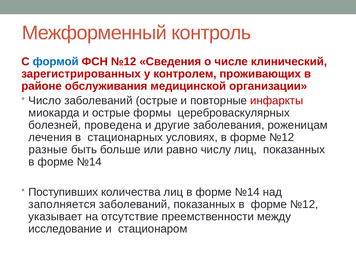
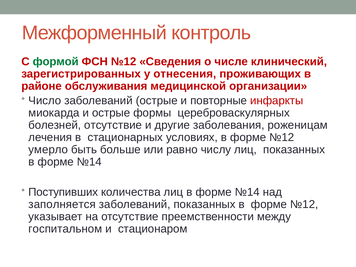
формой colour: blue -> green
контролем: контролем -> отнесения
болезней проведена: проведена -> отсутствие
разные: разные -> умерло
исследование: исследование -> госпитальном
